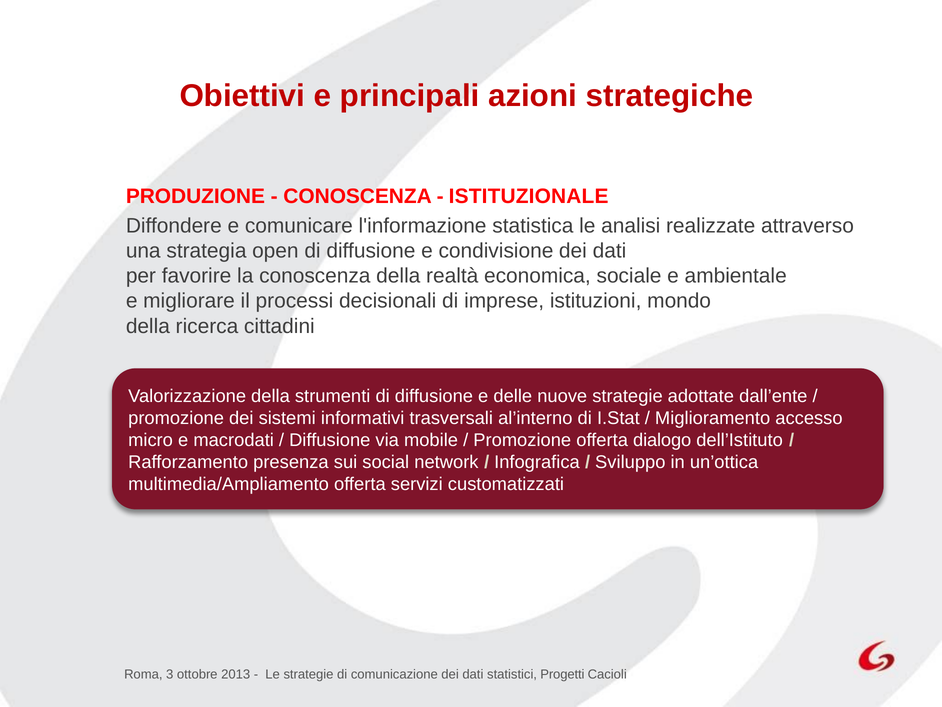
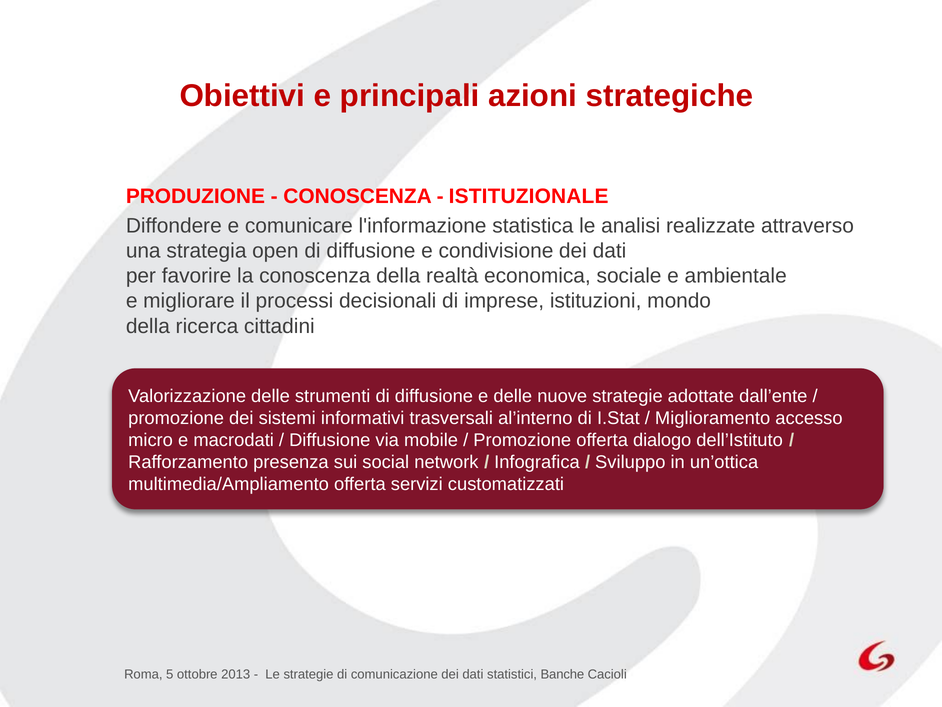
Valorizzazione della: della -> delle
3: 3 -> 5
Progetti: Progetti -> Banche
